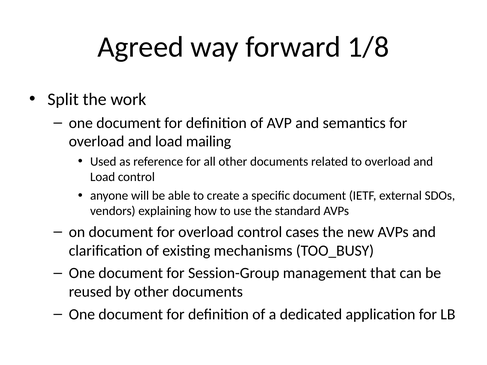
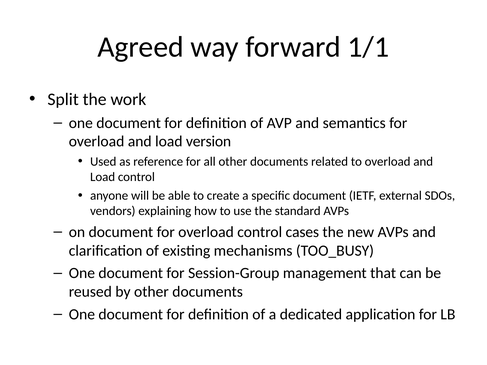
1/8: 1/8 -> 1/1
mailing: mailing -> version
